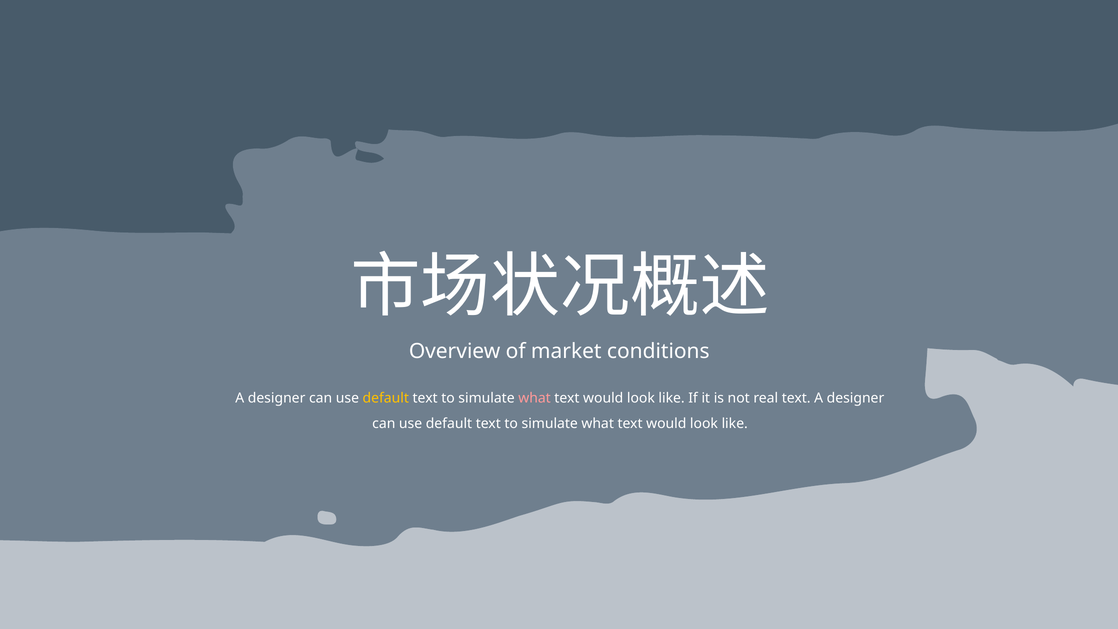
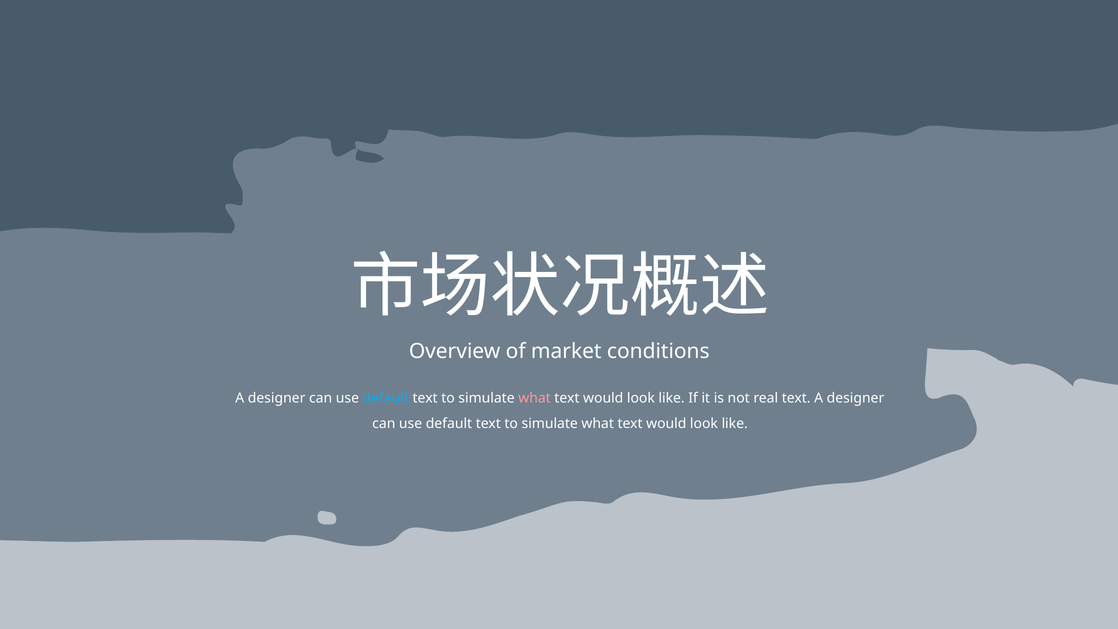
default at (386, 398) colour: yellow -> light blue
